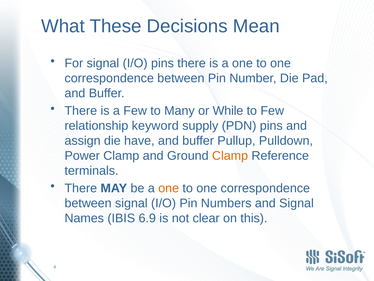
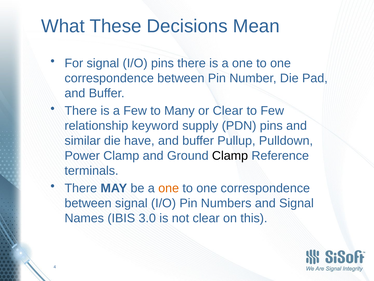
or While: While -> Clear
assign: assign -> similar
Clamp at (230, 155) colour: orange -> black
6.9: 6.9 -> 3.0
